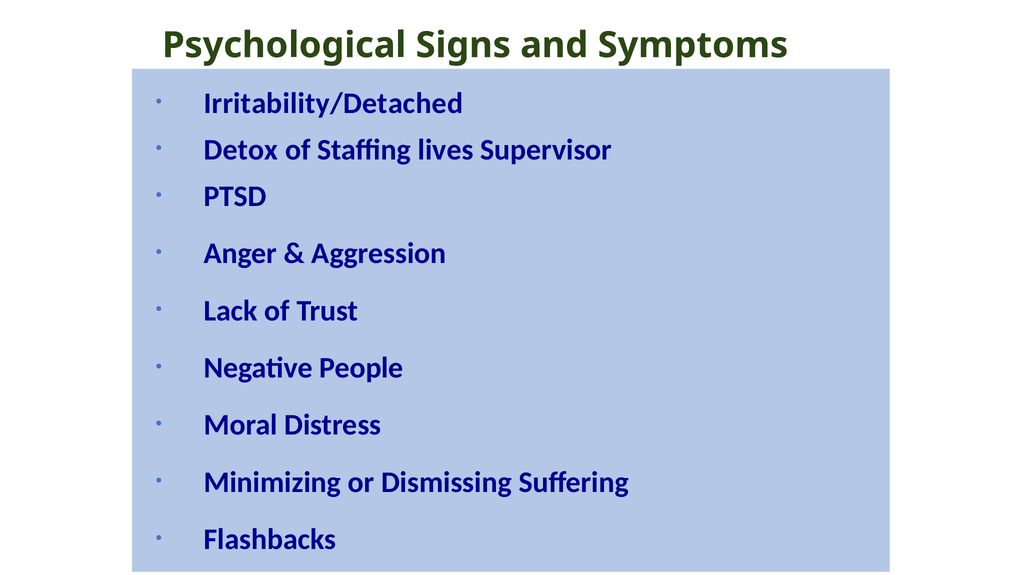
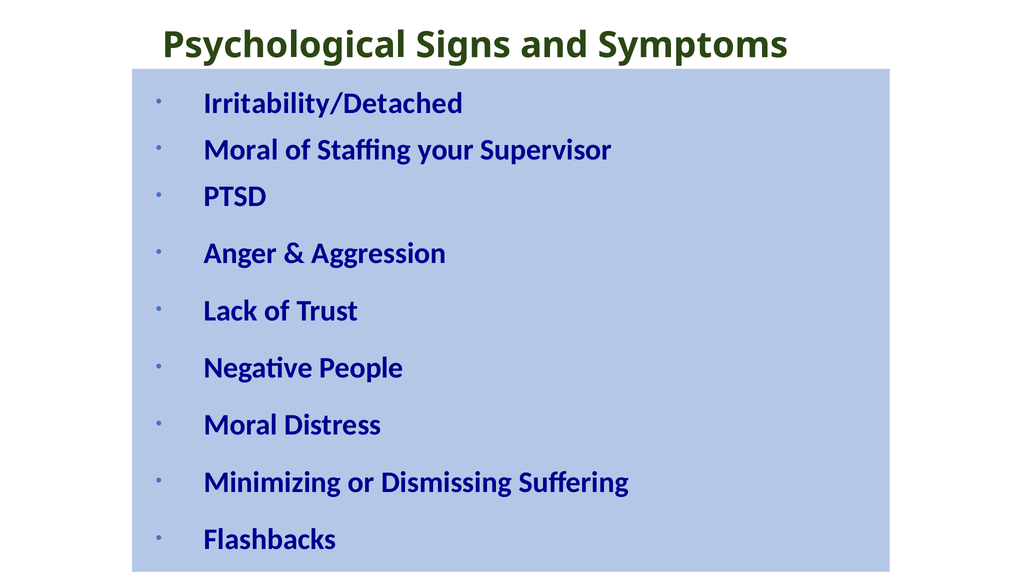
Detox at (241, 150): Detox -> Moral
lives: lives -> your
